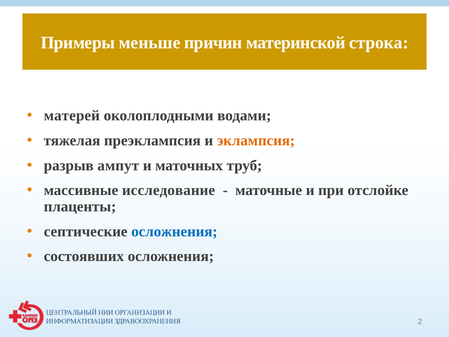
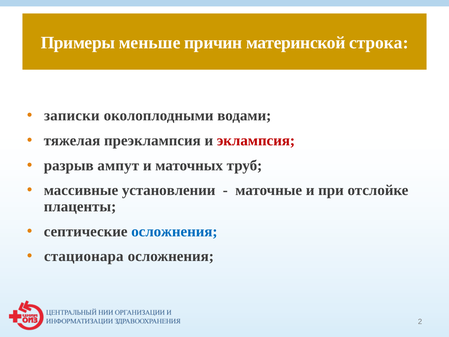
матерей: матерей -> записки
эклампсия colour: orange -> red
исследование: исследование -> установлении
состоявших: состоявших -> стационара
